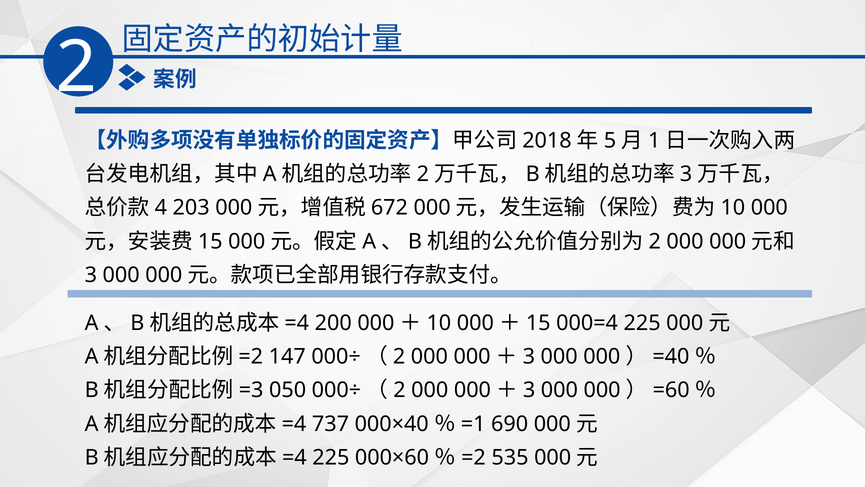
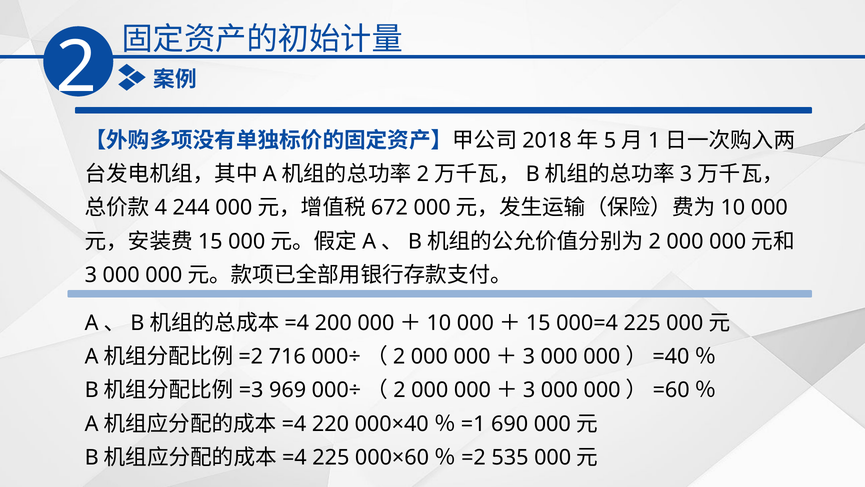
203: 203 -> 244
147: 147 -> 716
050: 050 -> 969
737: 737 -> 220
